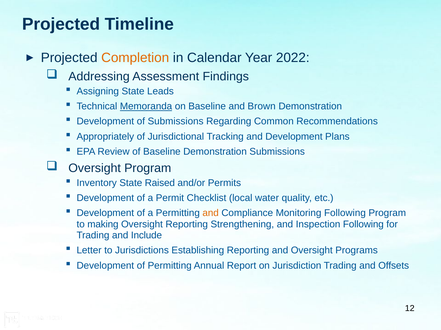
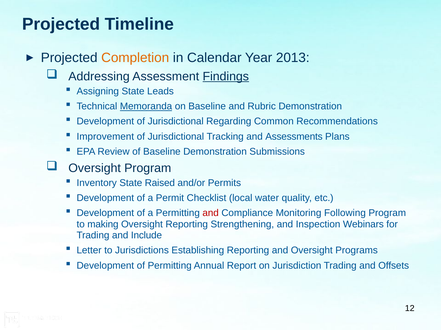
2022: 2022 -> 2013
Findings underline: none -> present
Brown: Brown -> Rubric
Development of Submissions: Submissions -> Jurisdictional
Appropriately: Appropriately -> Improvement
and Development: Development -> Assessments
and at (211, 214) colour: orange -> red
Inspection Following: Following -> Webinars
